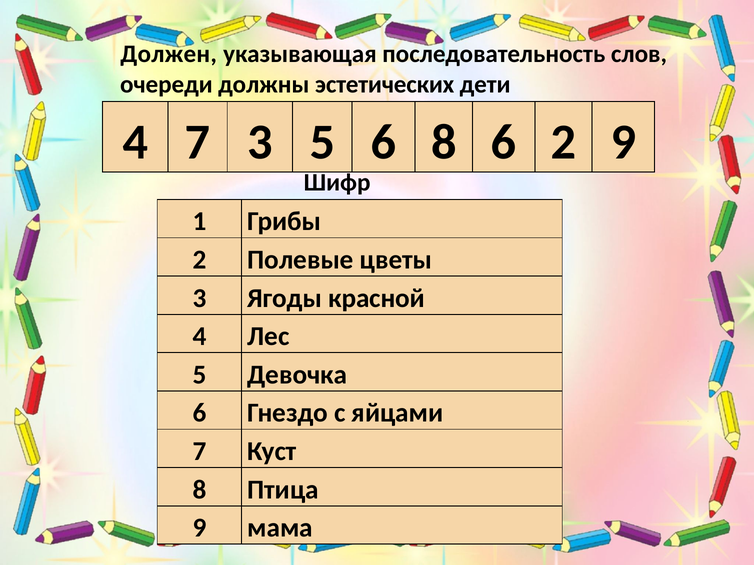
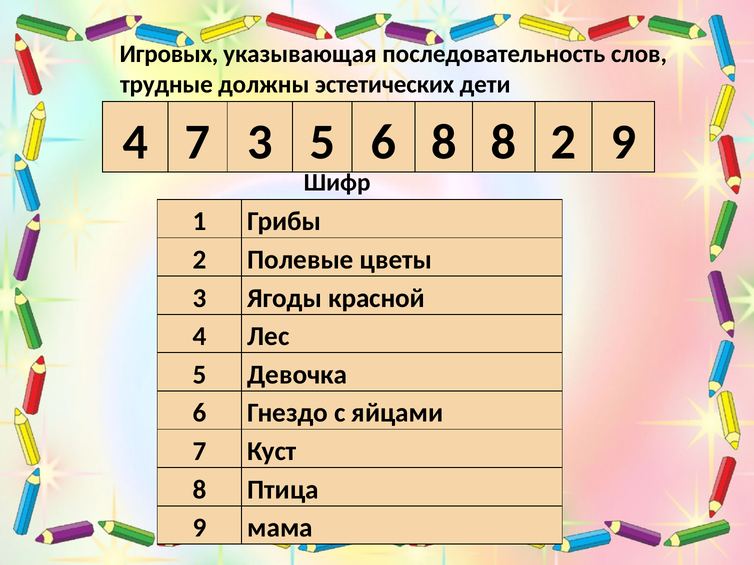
Должен: Должен -> Игровых
очереди: очереди -> трудные
8 6: 6 -> 8
